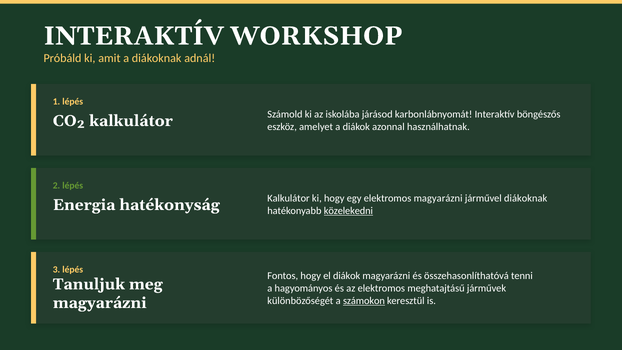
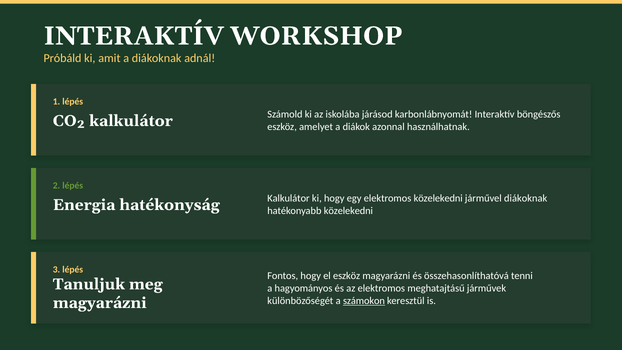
elektromos magyarázni: magyarázni -> közelekedni
közelekedni at (348, 211) underline: present -> none
el diákok: diákok -> eszköz
